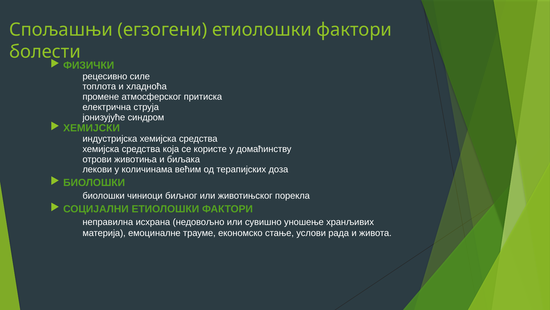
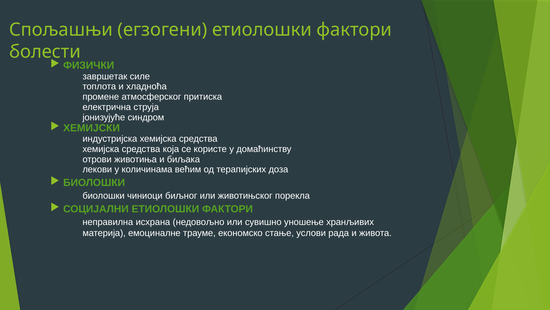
рецесивно: рецесивно -> завршетак
